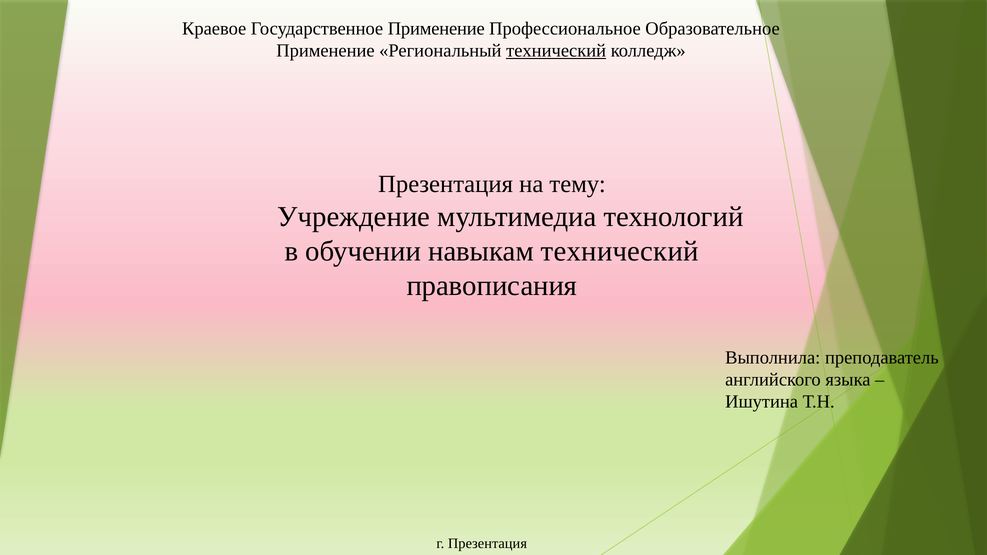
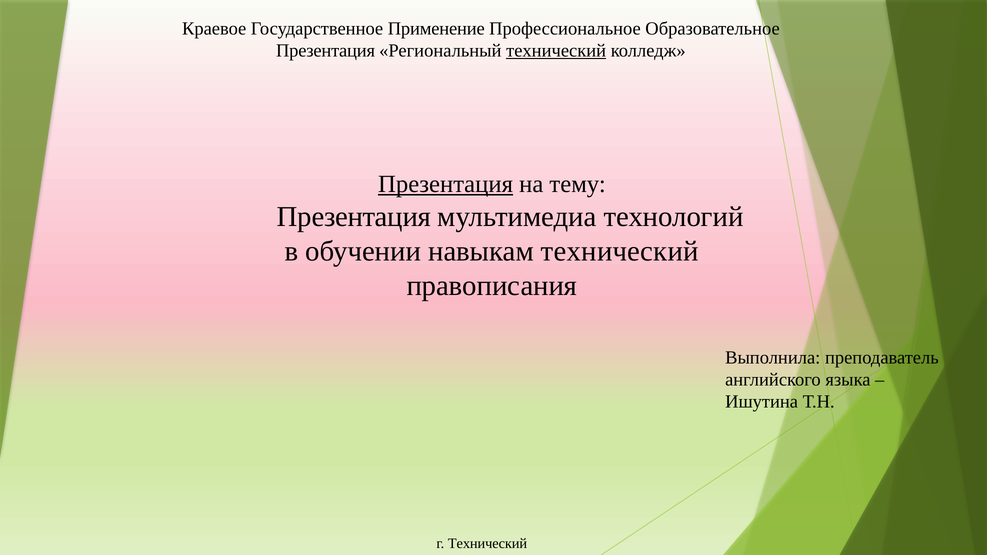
Применение at (325, 51): Применение -> Презентация
Презентация at (446, 184) underline: none -> present
Учреждение at (354, 217): Учреждение -> Презентация
г Презентация: Презентация -> Технический
